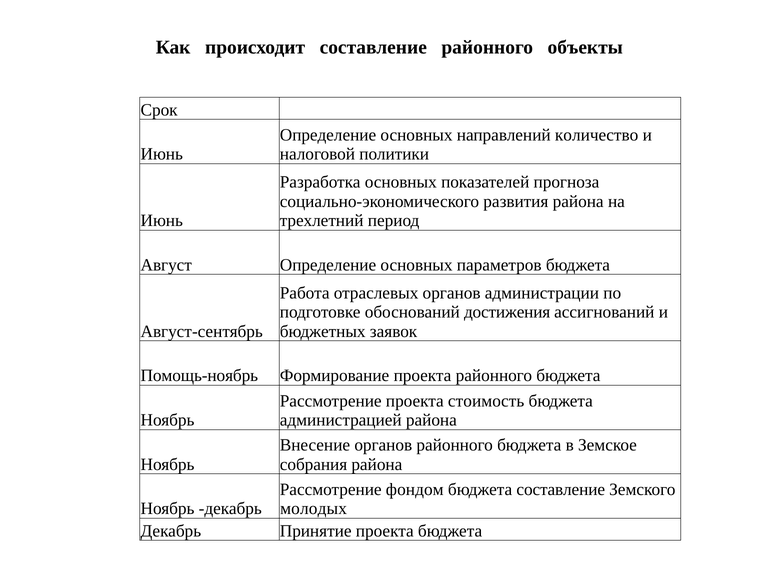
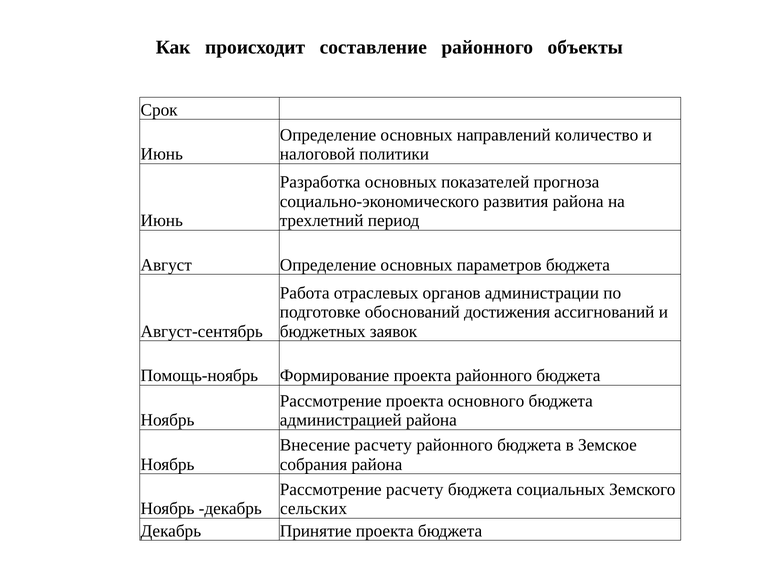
стоимость: стоимость -> основного
Внесение органов: органов -> расчету
Рассмотрение фондом: фондом -> расчету
бюджета составление: составление -> социальных
молодых: молодых -> сельских
